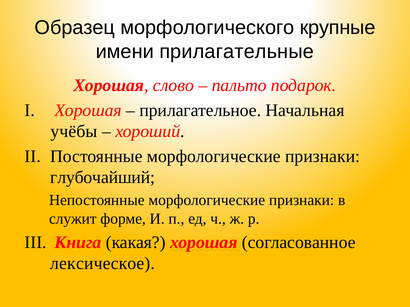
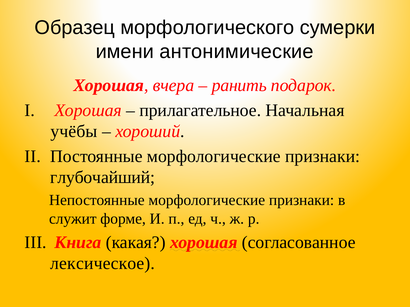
крупные: крупные -> сумерки
прилагательные: прилагательные -> антонимические
слово: слово -> вчера
пальто: пальто -> ранить
